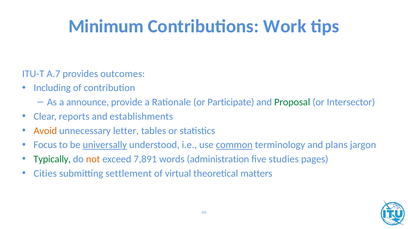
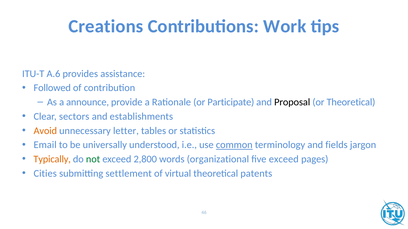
Minimum: Minimum -> Creations
A.7: A.7 -> A.6
outcomes: outcomes -> assistance
Including: Including -> Followed
Proposal colour: green -> black
or Intersector: Intersector -> Theoretical
reports: reports -> sectors
Focus: Focus -> Email
universally underline: present -> none
plans: plans -> fields
Typically colour: green -> orange
not colour: orange -> green
7,891: 7,891 -> 2,800
administration: administration -> organizational
five studies: studies -> exceed
matters: matters -> patents
